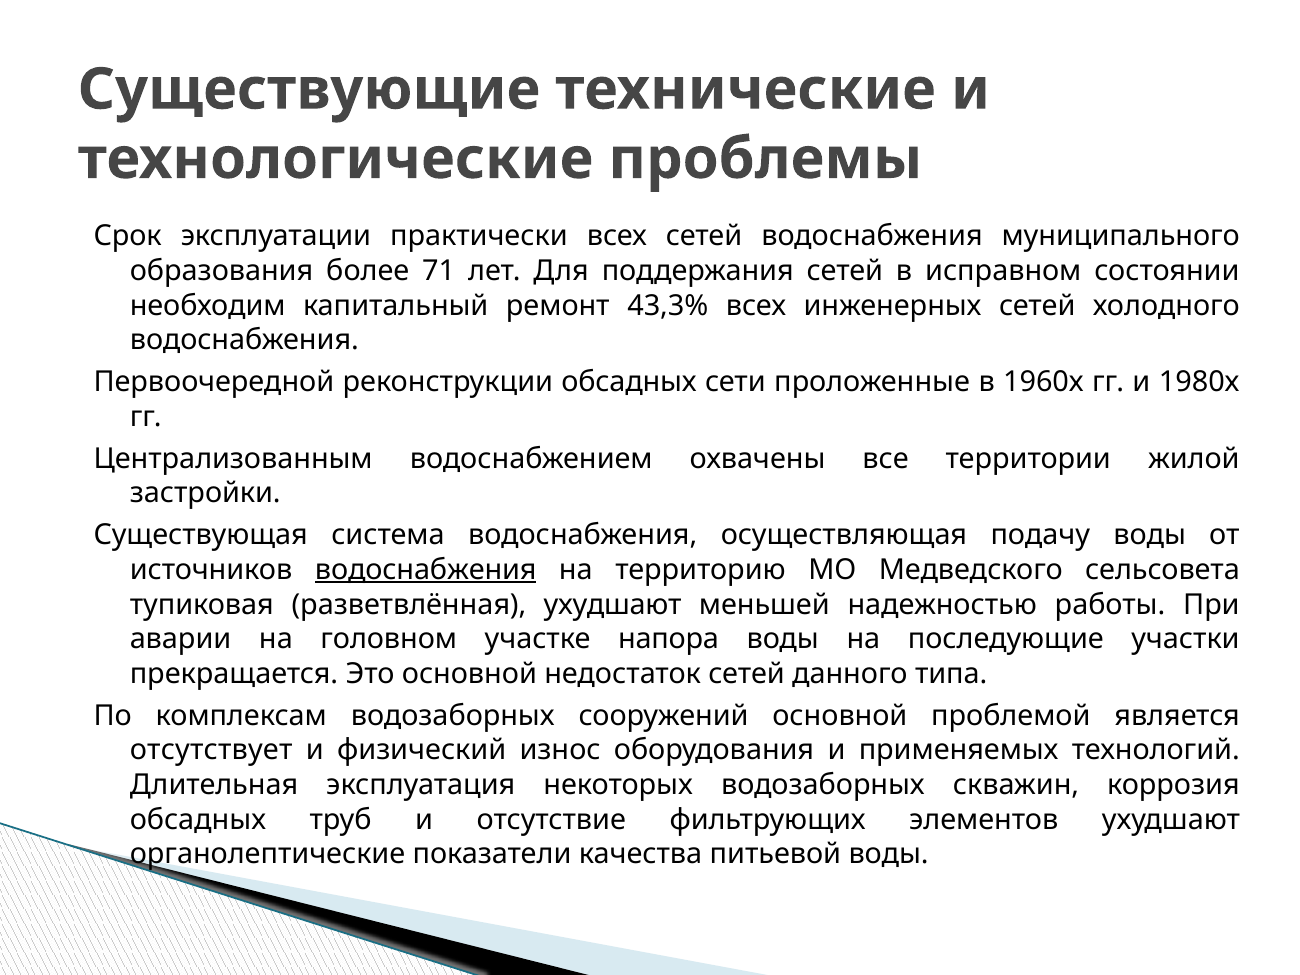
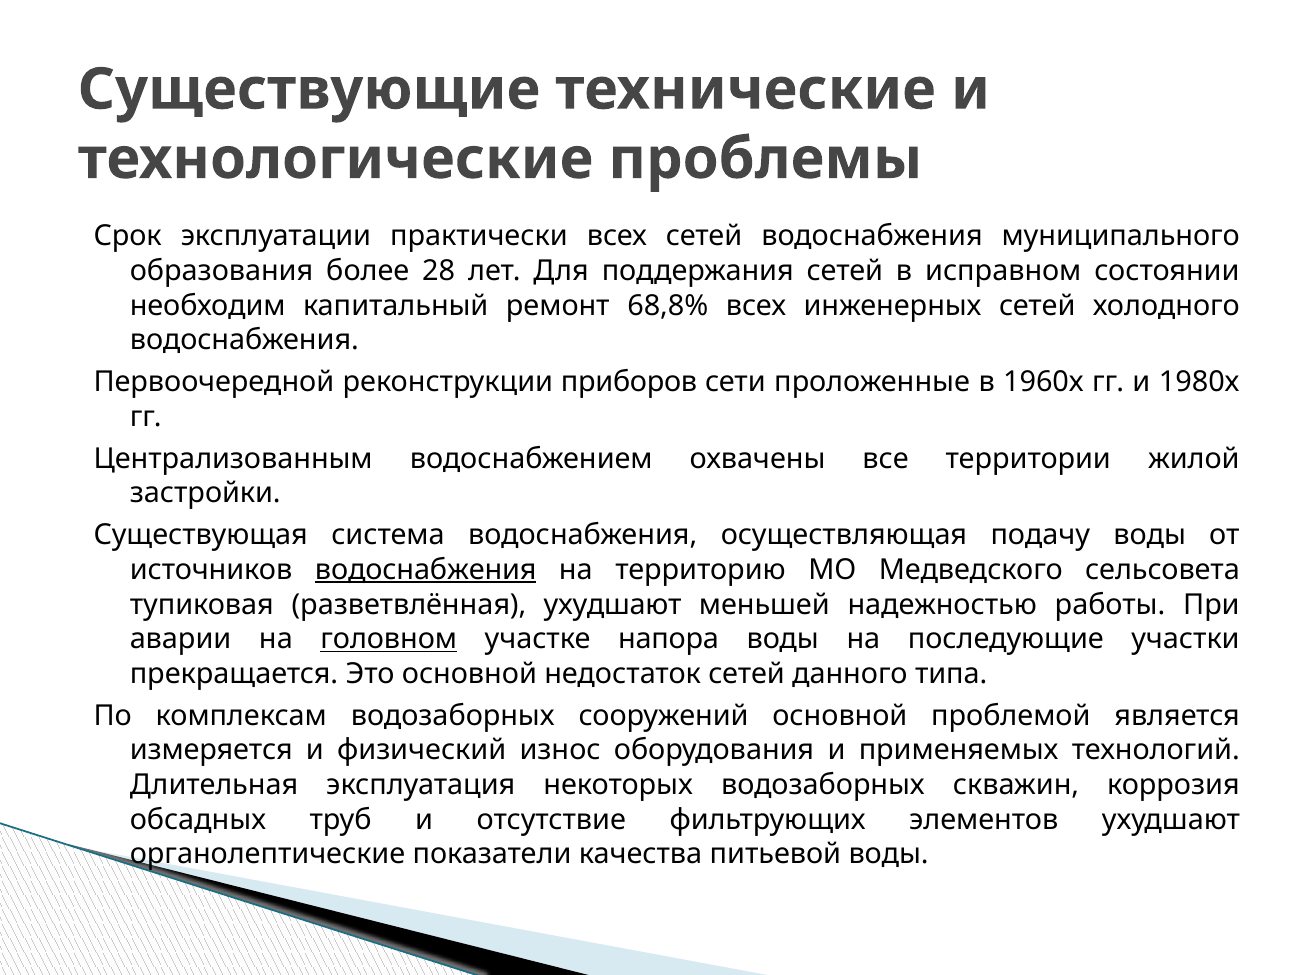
71: 71 -> 28
43,3%: 43,3% -> 68,8%
реконструкции обсадных: обсадных -> приборов
головном underline: none -> present
отсутствует: отсутствует -> измеряется
